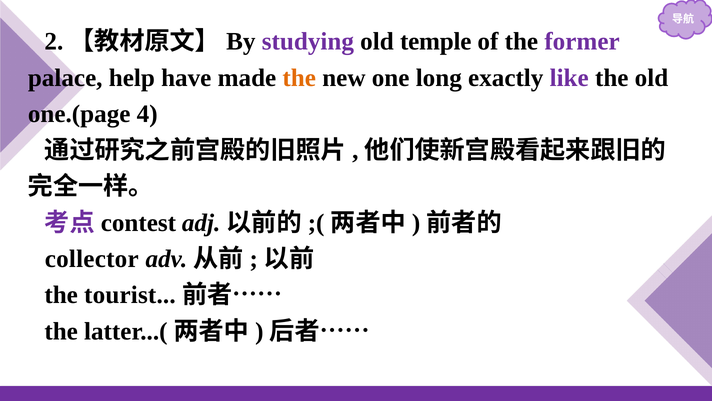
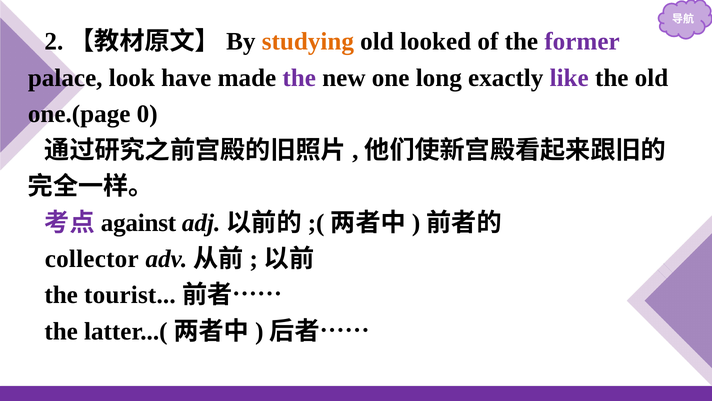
studying colour: purple -> orange
temple: temple -> looked
help: help -> look
the at (299, 78) colour: orange -> purple
4: 4 -> 0
contest: contest -> against
